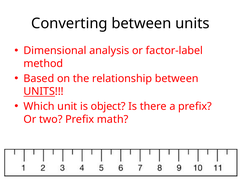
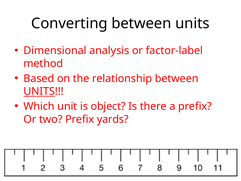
math: math -> yards
